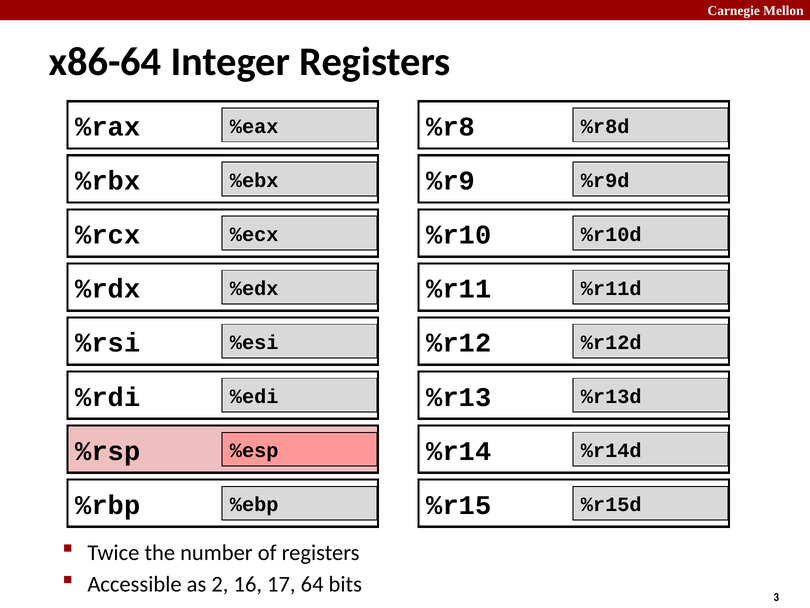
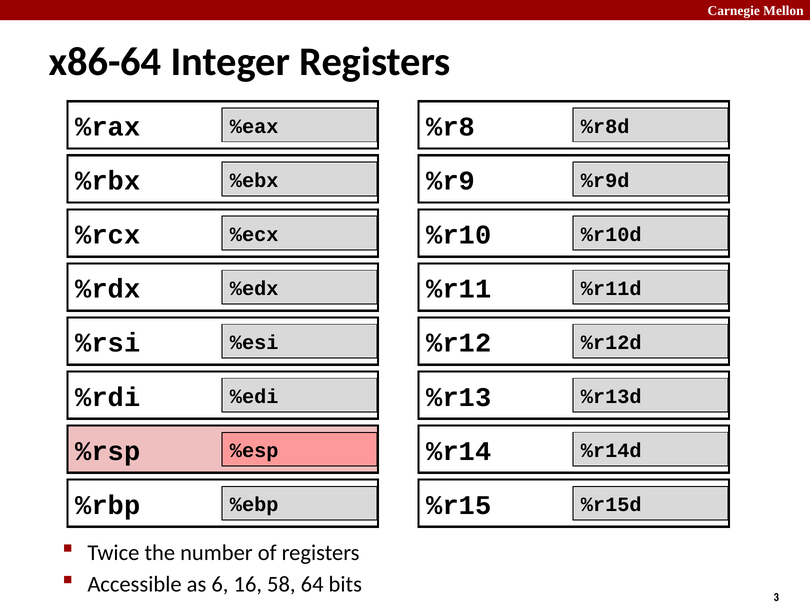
2: 2 -> 6
17: 17 -> 58
